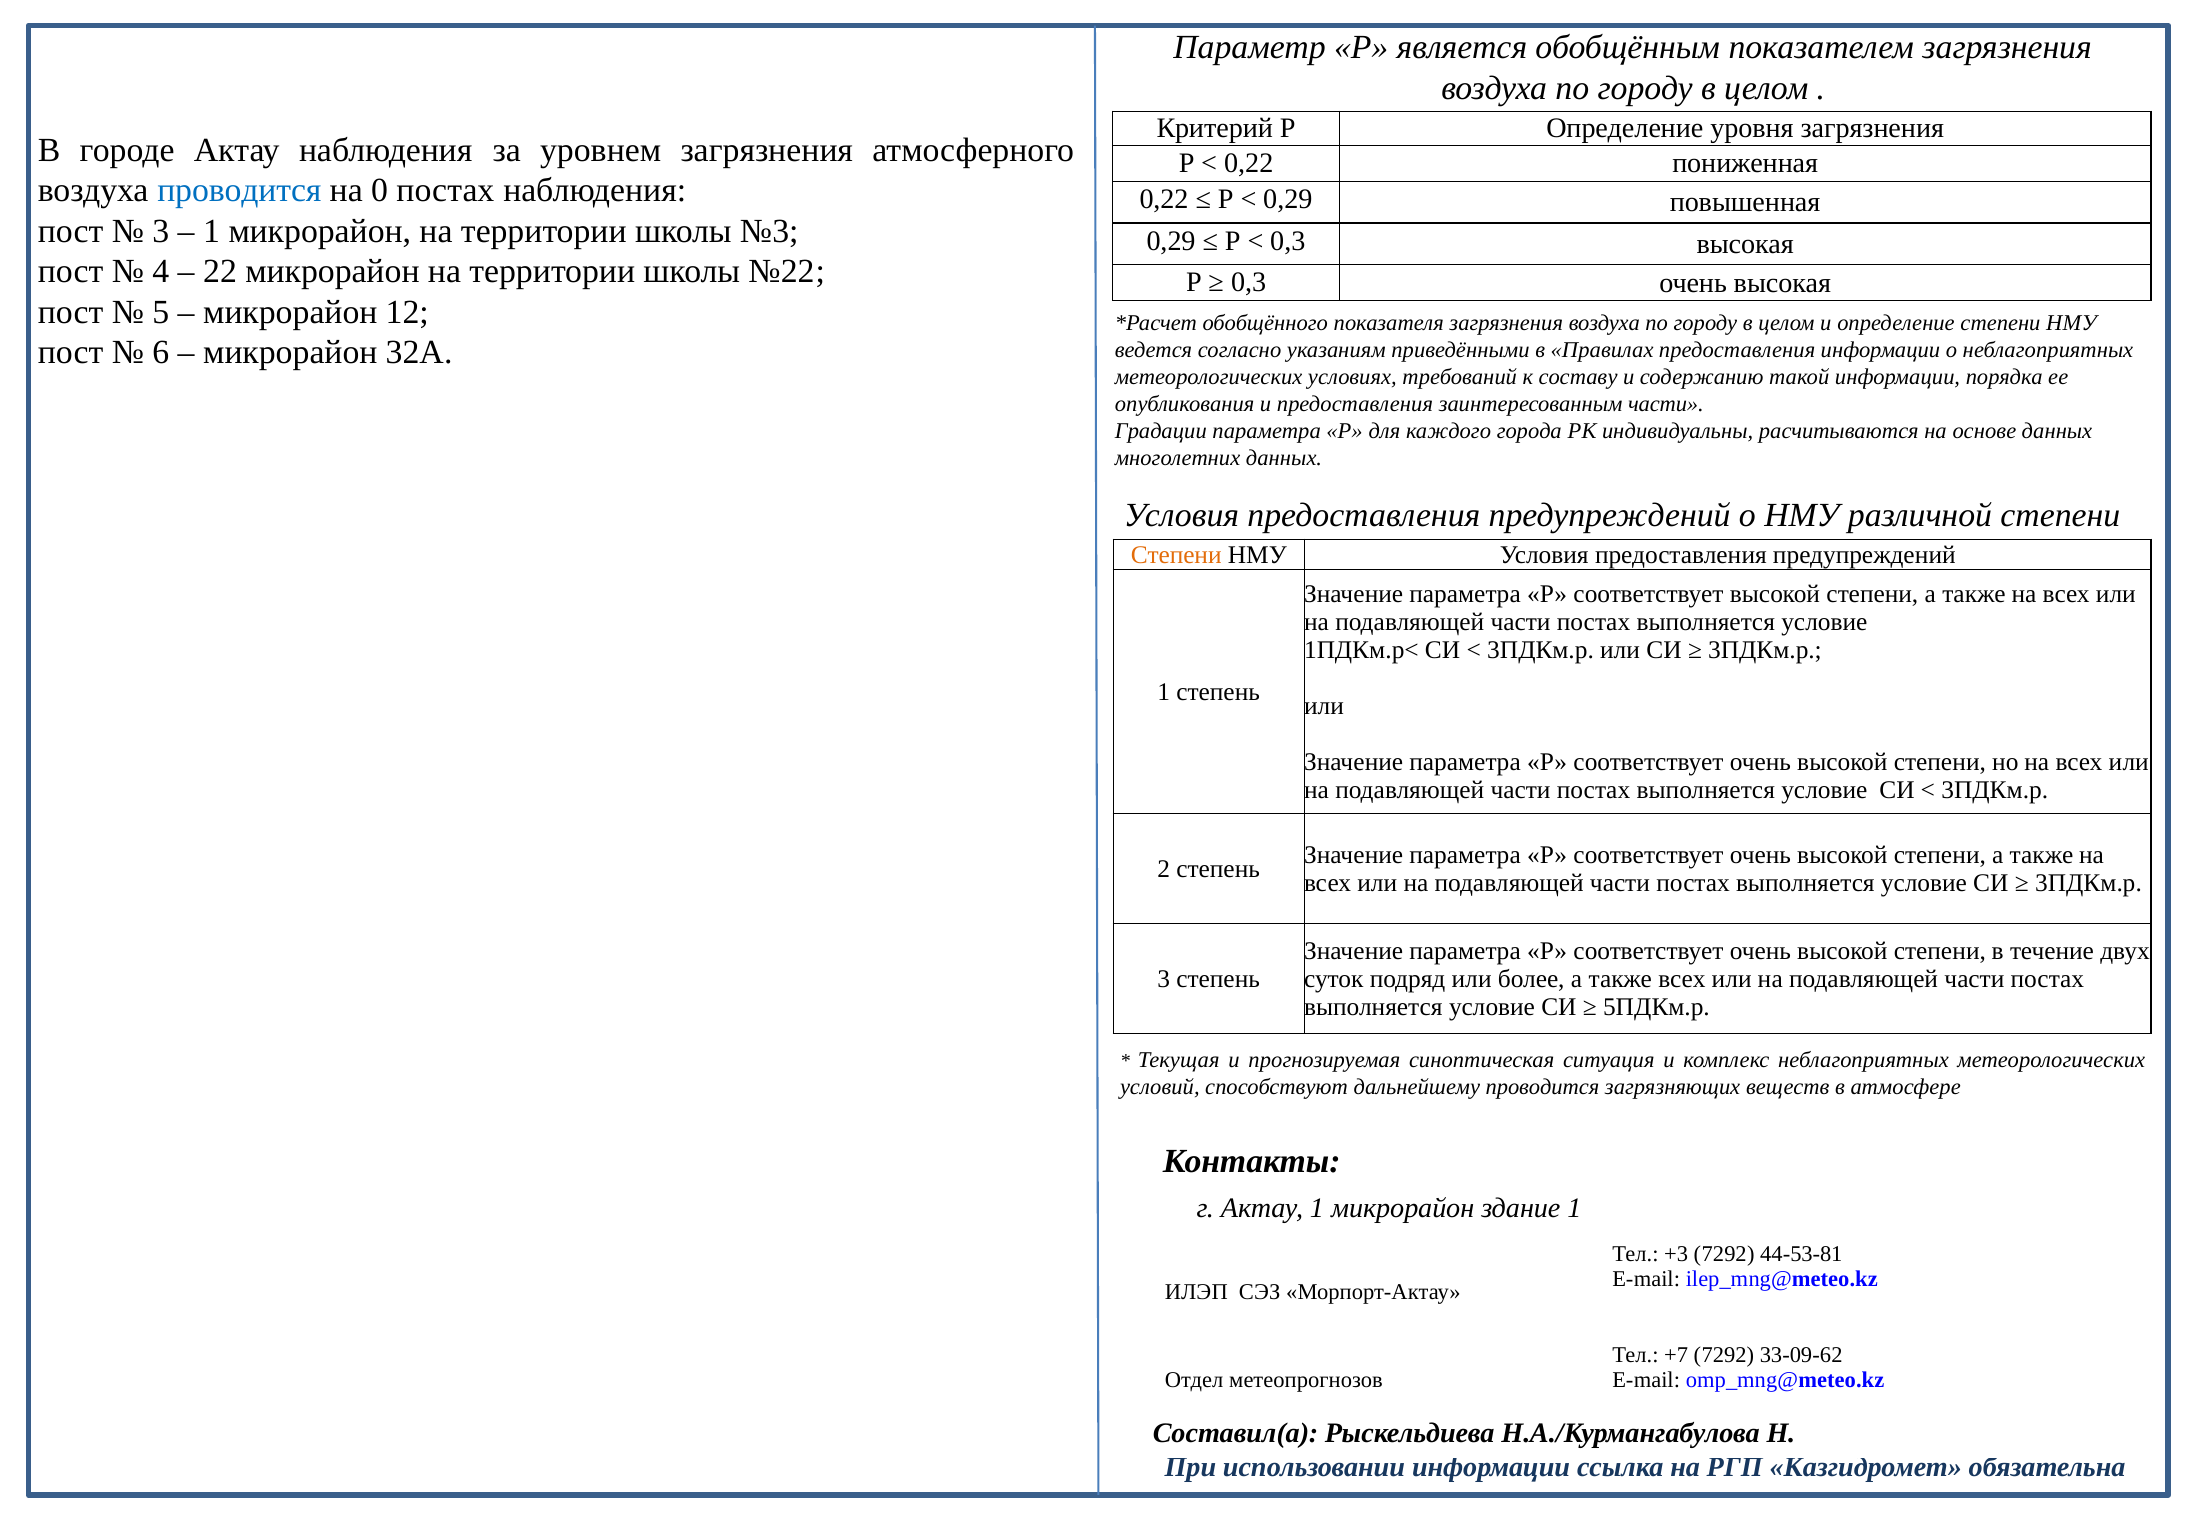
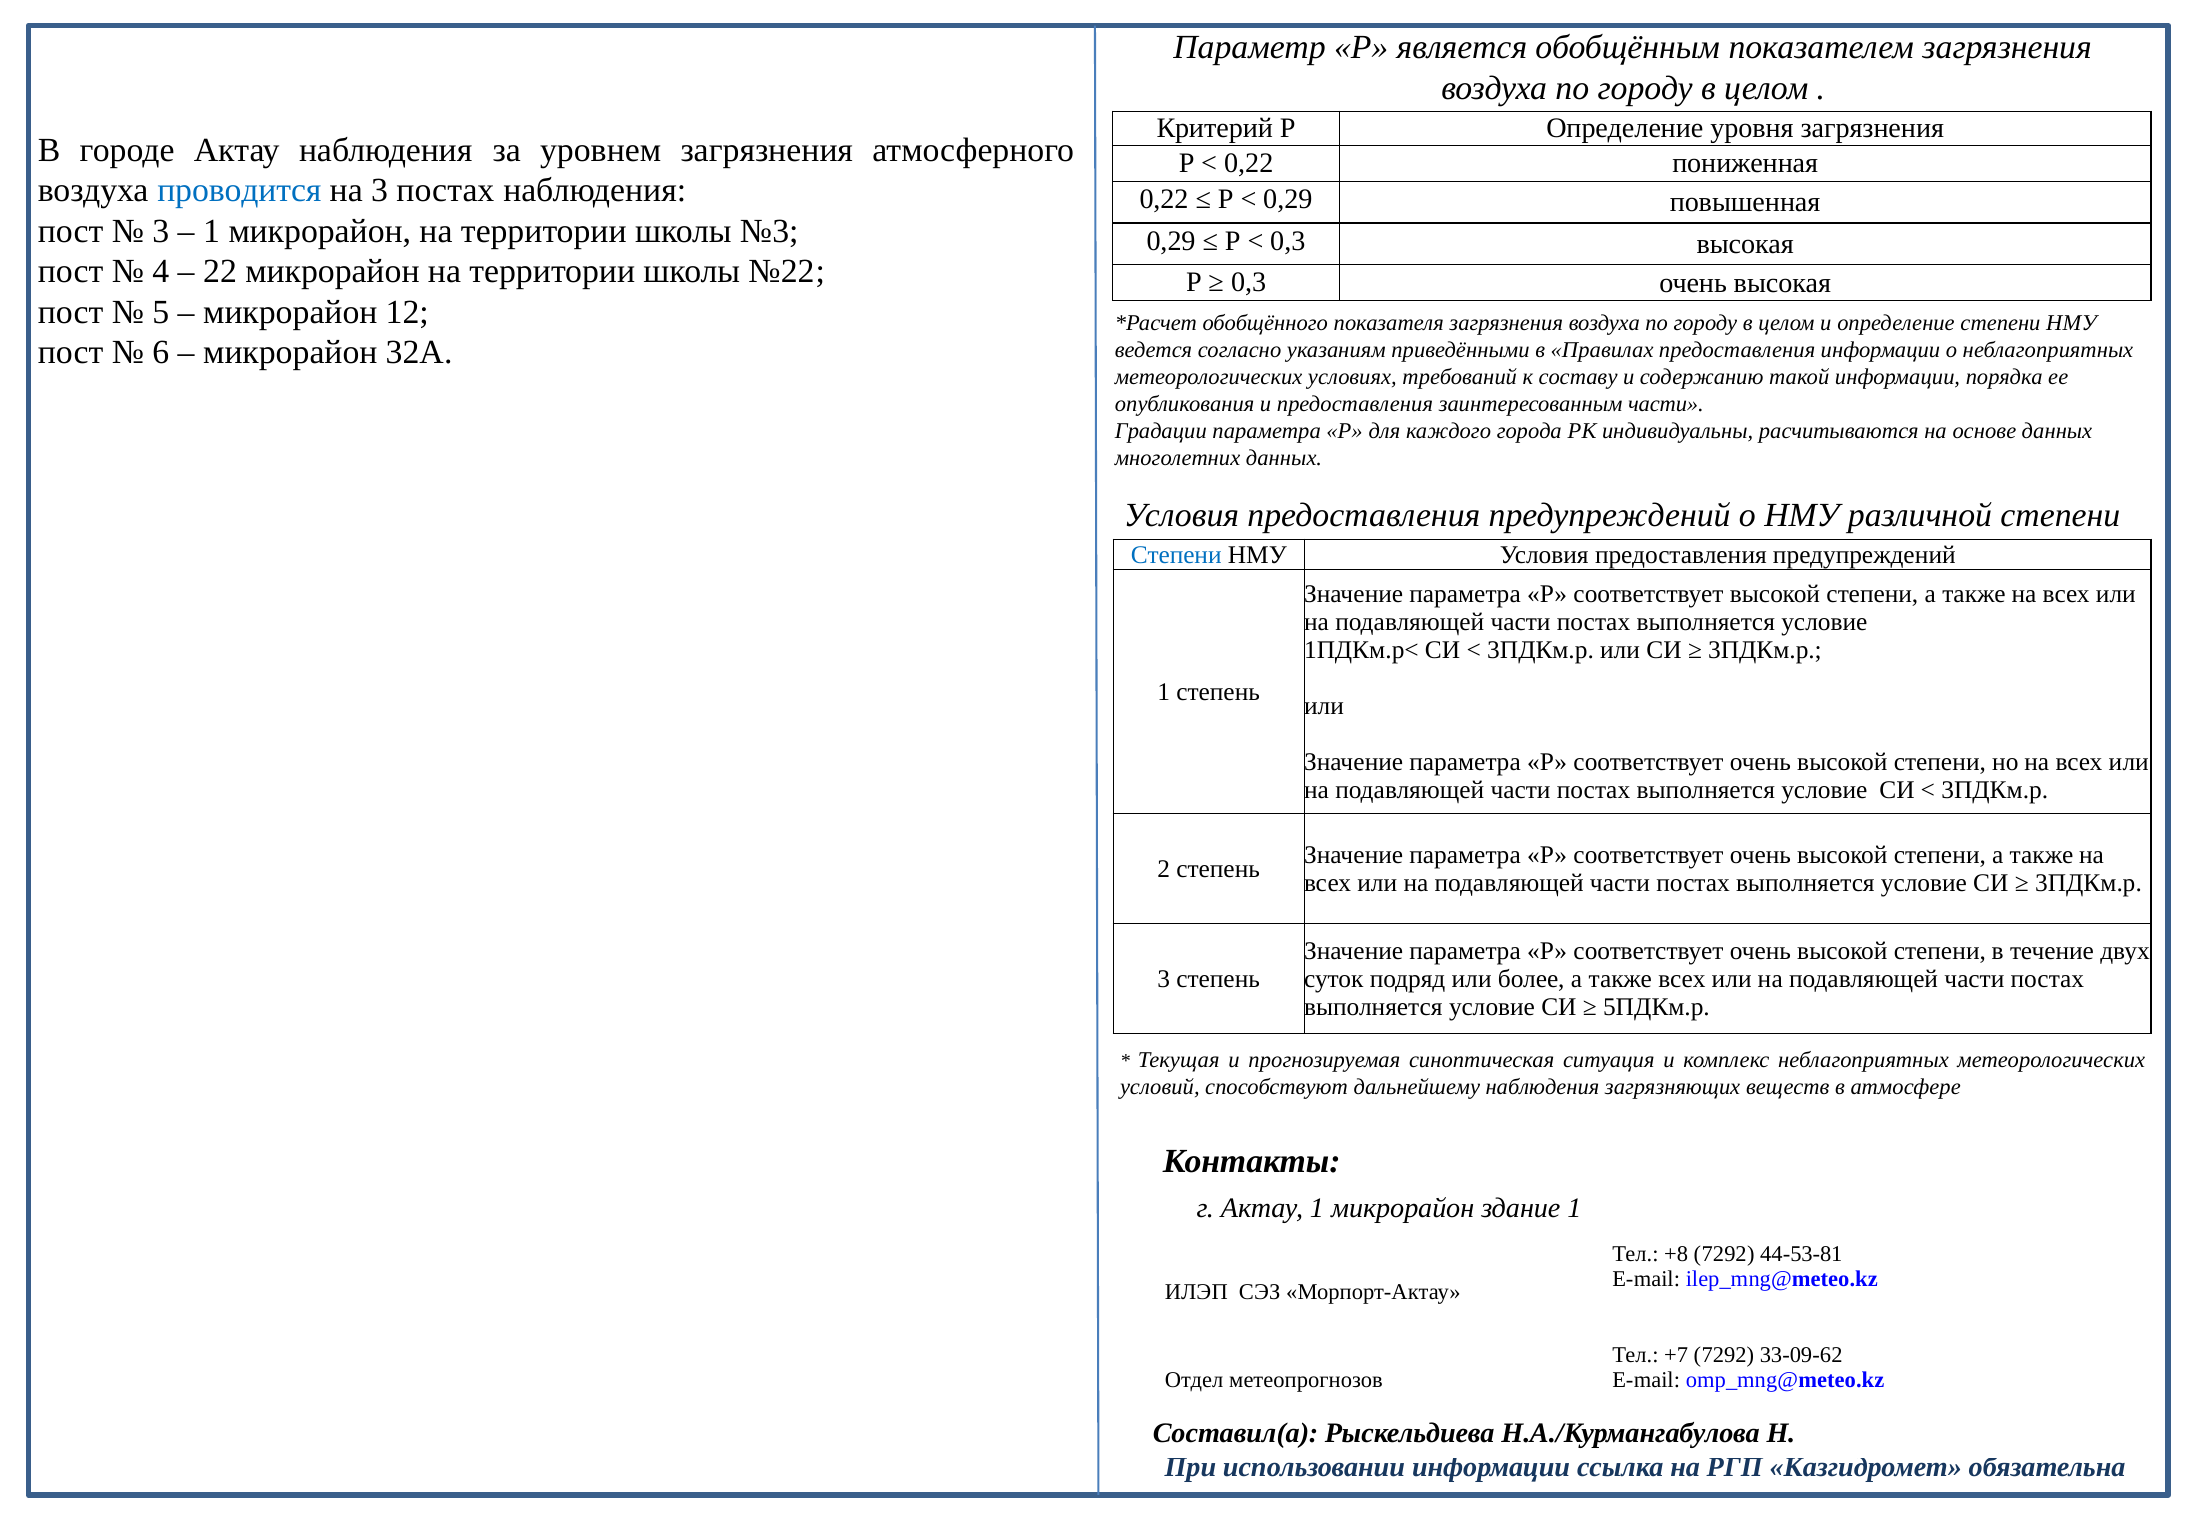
на 0: 0 -> 3
Степени at (1176, 555) colour: orange -> blue
дальнейшему проводится: проводится -> наблюдения
+3: +3 -> +8
